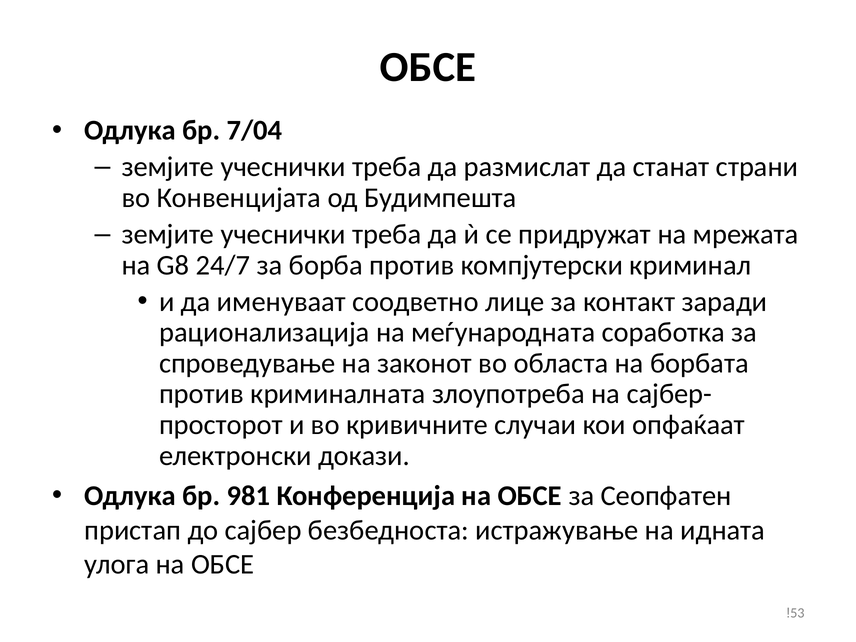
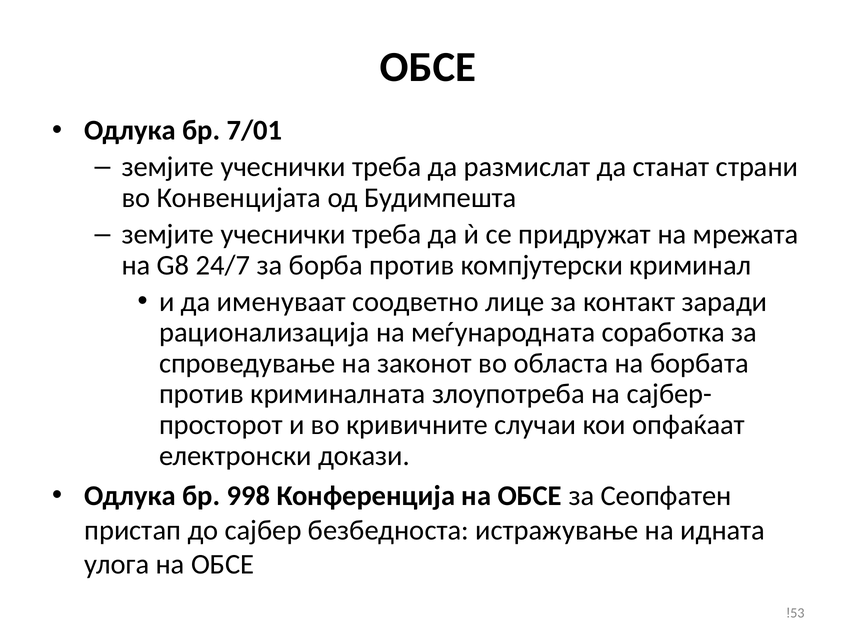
7/04: 7/04 -> 7/01
981: 981 -> 998
